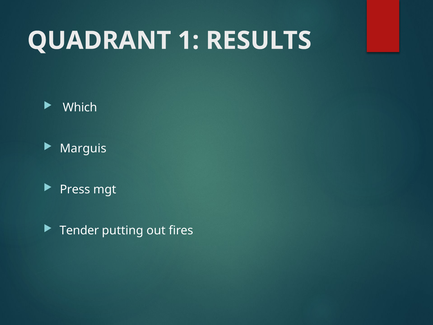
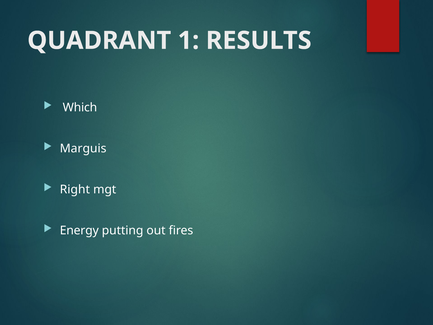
Press: Press -> Right
Tender: Tender -> Energy
